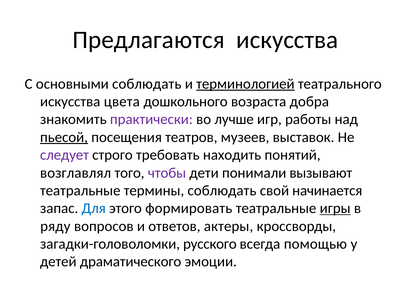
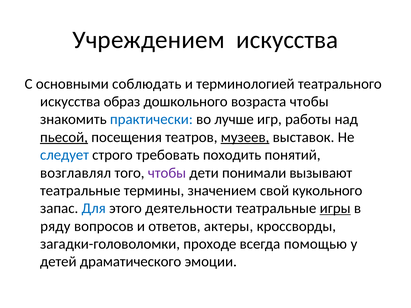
Предлагаются: Предлагаются -> Учреждением
терминологией underline: present -> none
цвета: цвета -> образ
возраста добра: добра -> чтобы
практически colour: purple -> blue
музеев underline: none -> present
следует colour: purple -> blue
находить: находить -> походить
термины соблюдать: соблюдать -> значением
начинается: начинается -> кукольного
формировать: формировать -> деятельности
русского: русского -> проходе
